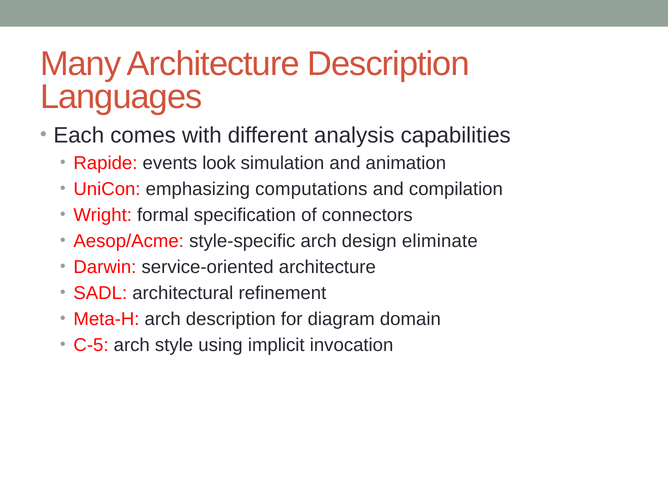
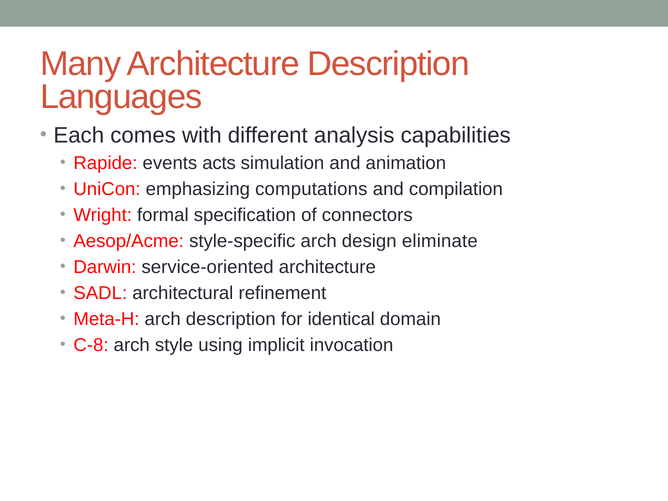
look: look -> acts
diagram: diagram -> identical
C-5: C-5 -> C-8
